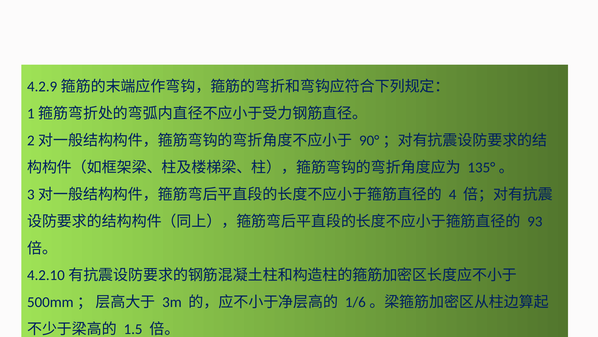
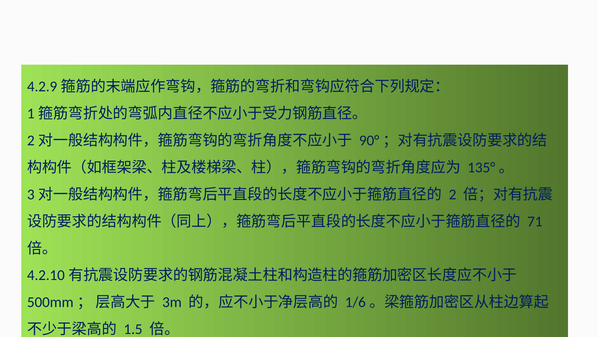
4: 4 -> 2
93: 93 -> 71
